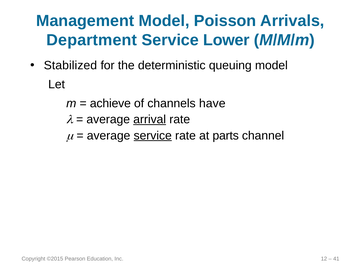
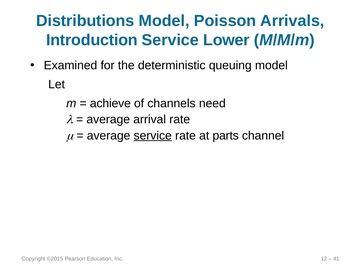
Management: Management -> Distributions
Department: Department -> Introduction
Stabilized: Stabilized -> Examined
have: have -> need
arrival underline: present -> none
